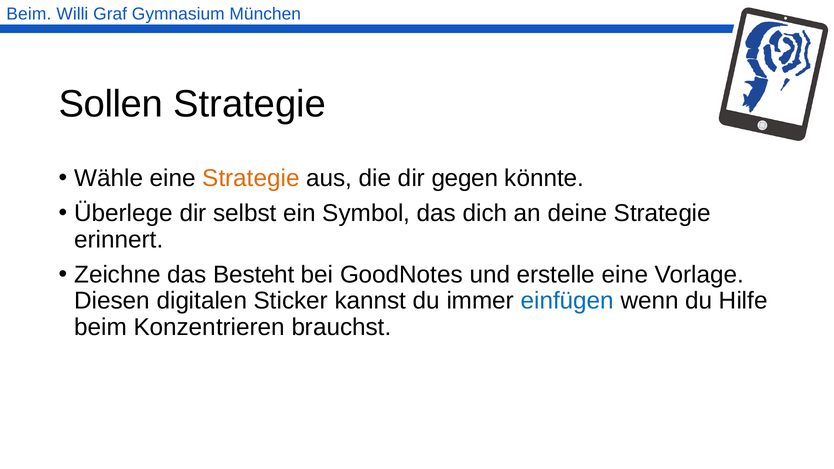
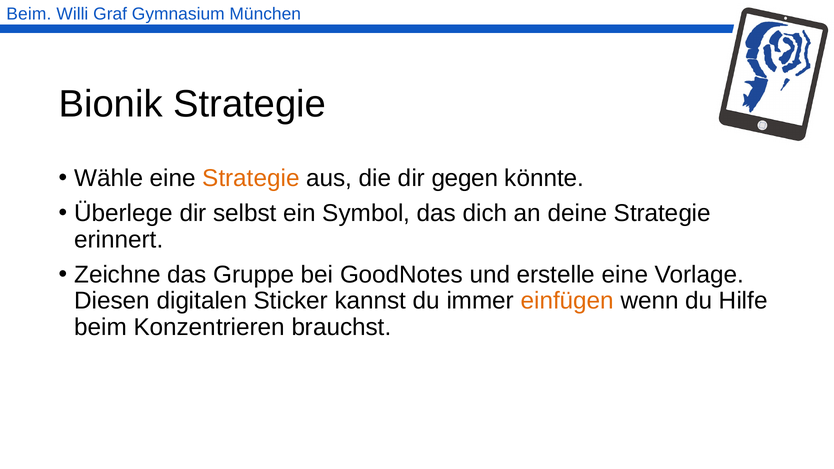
Sollen: Sollen -> Bionik
Besteht: Besteht -> Gruppe
einfügen colour: blue -> orange
